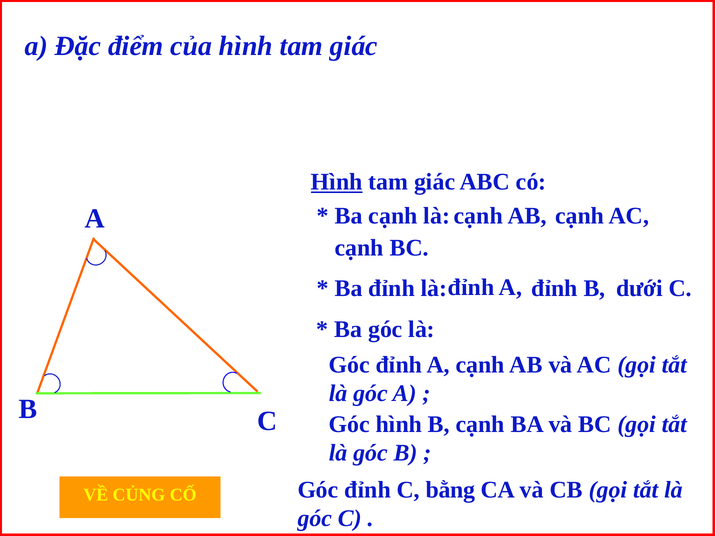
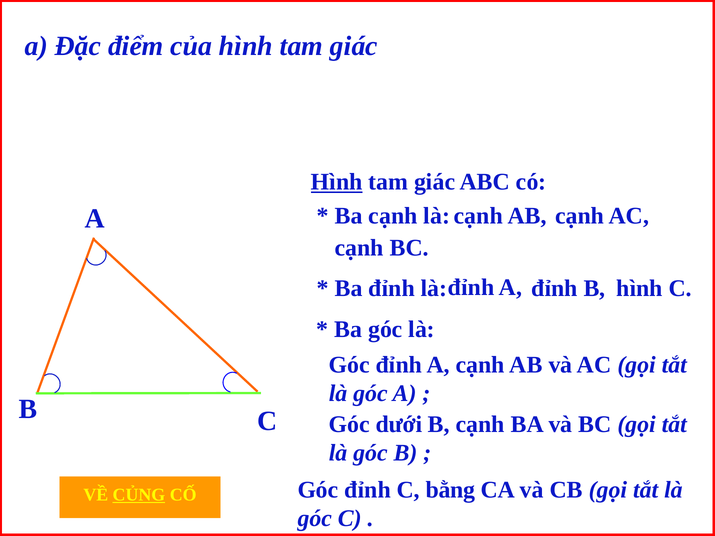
đỉnh B dưới: dưới -> hình
Góc hình: hình -> dưới
CỦNG underline: none -> present
